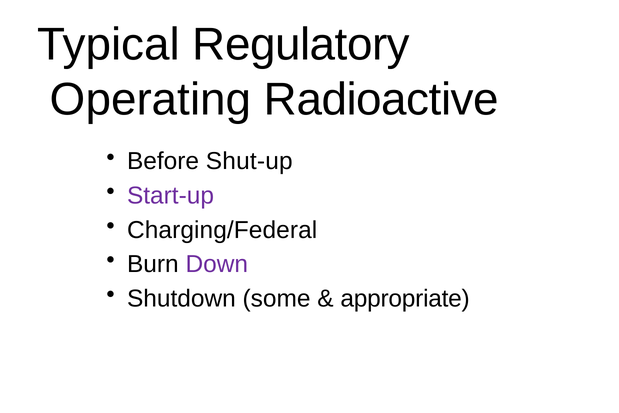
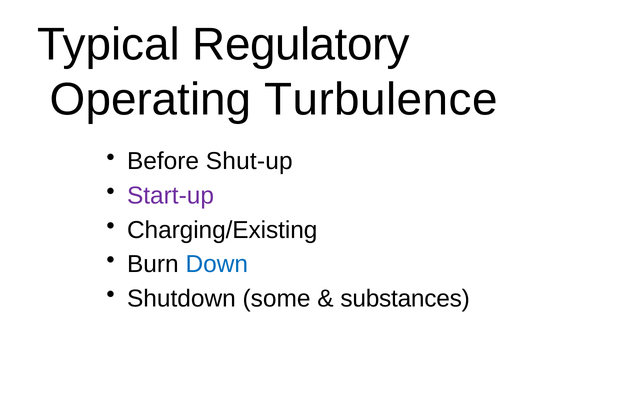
Radioactive: Radioactive -> Turbulence
Charging/Federal: Charging/Federal -> Charging/Existing
Down colour: purple -> blue
appropriate: appropriate -> substances
